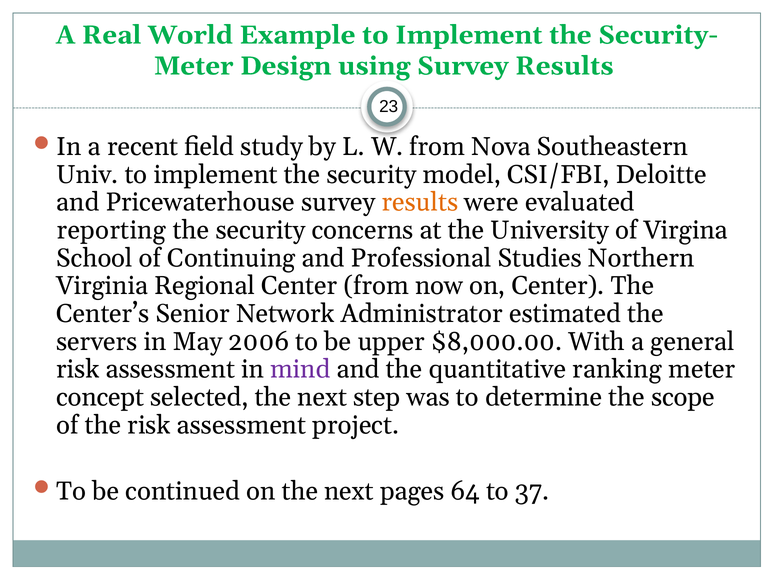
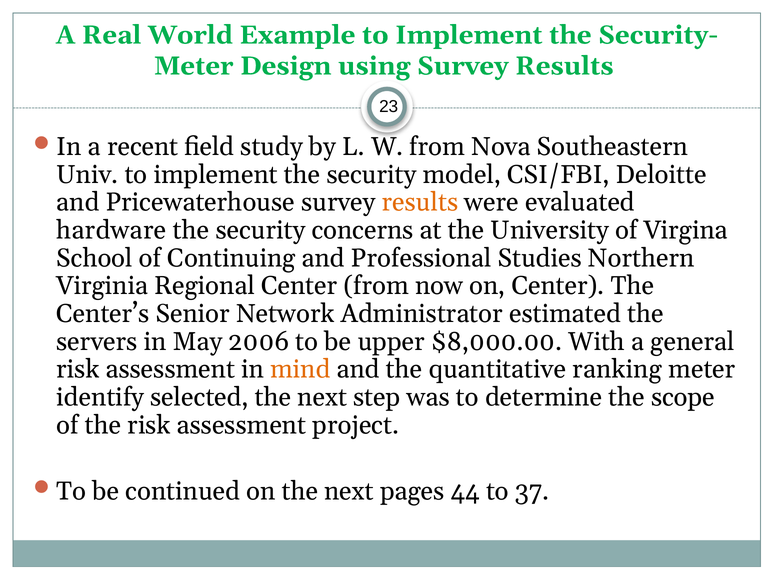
reporting: reporting -> hardware
mind colour: purple -> orange
concept: concept -> identify
64: 64 -> 44
